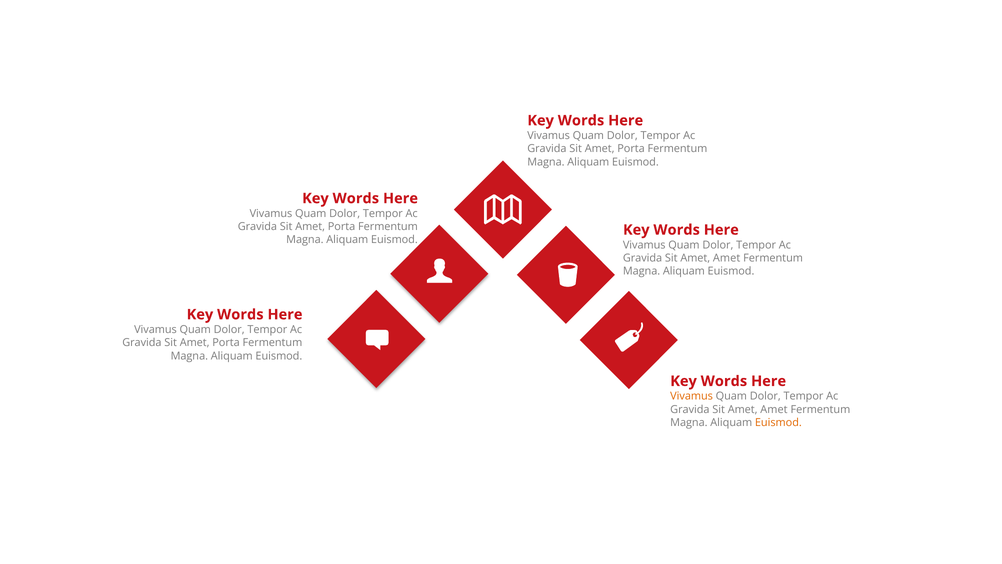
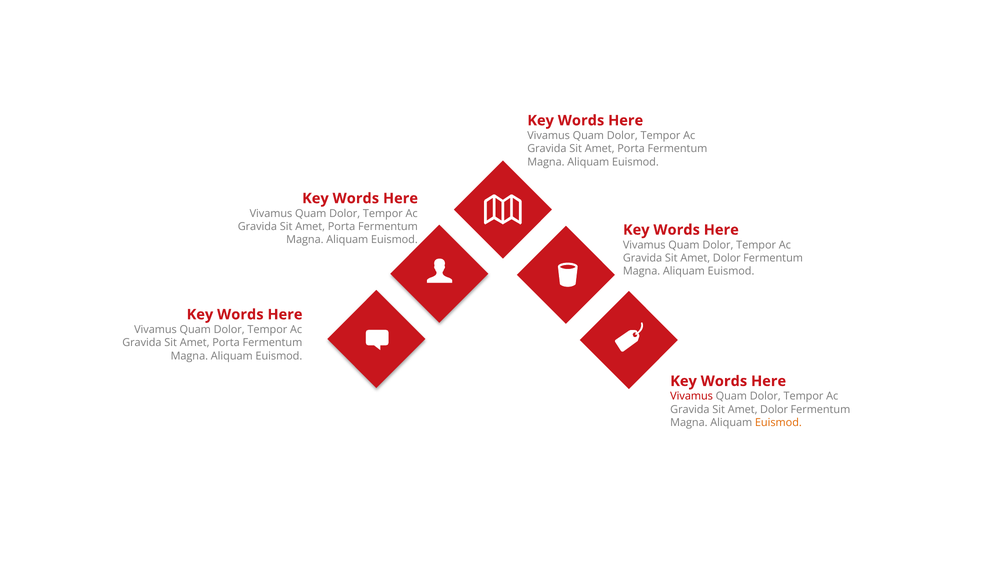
Amet at (727, 258): Amet -> Dolor
Vivamus at (692, 396) colour: orange -> red
Amet at (774, 409): Amet -> Dolor
